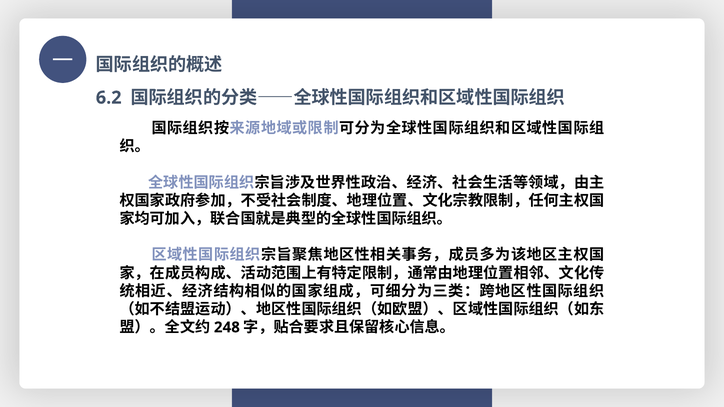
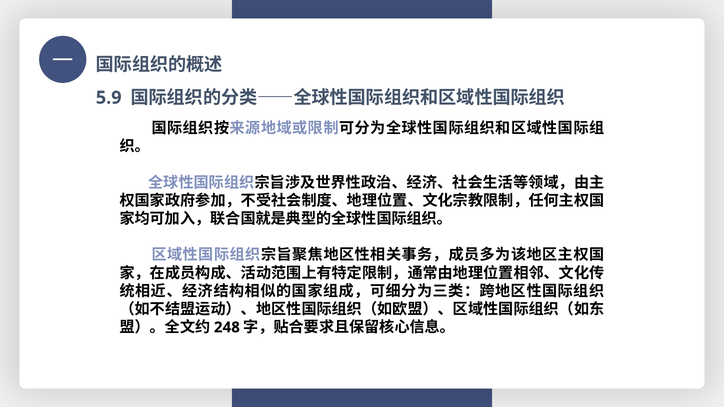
6.2: 6.2 -> 5.9
